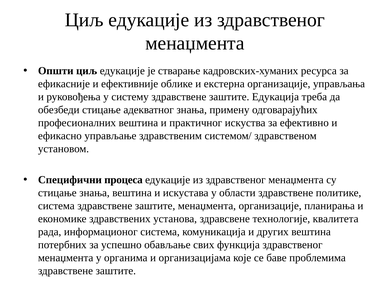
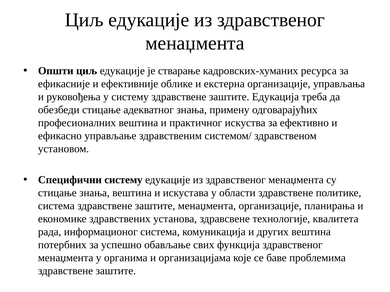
Специфични процеса: процеса -> систему
